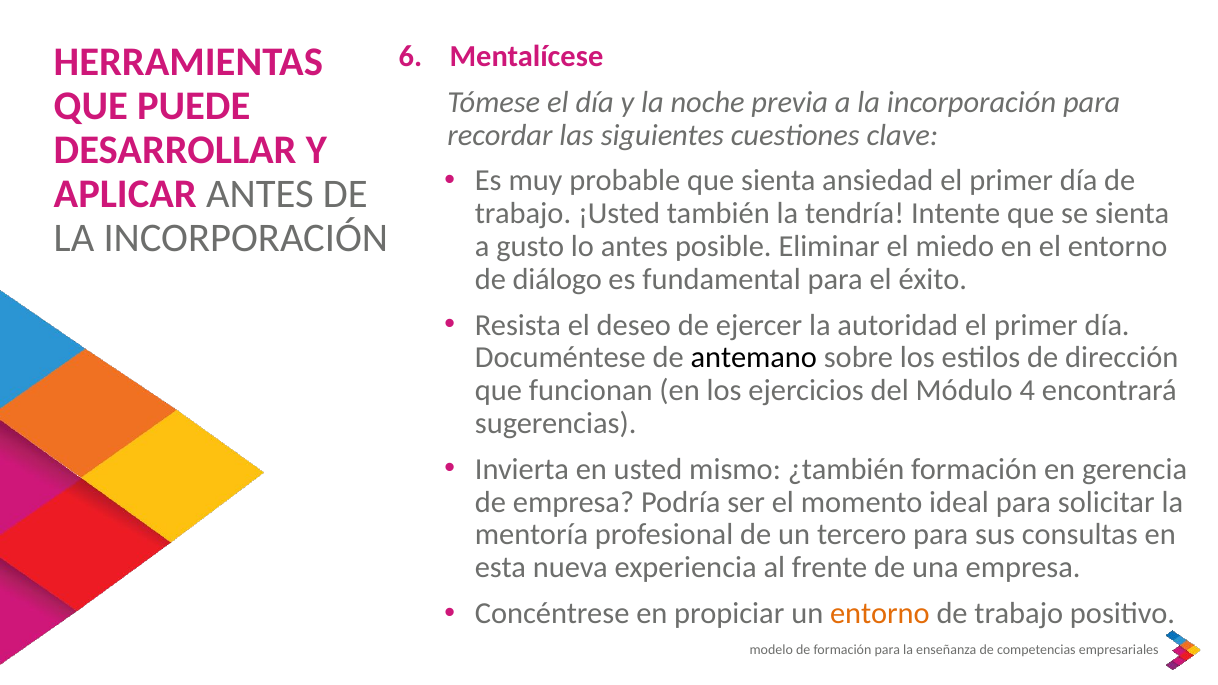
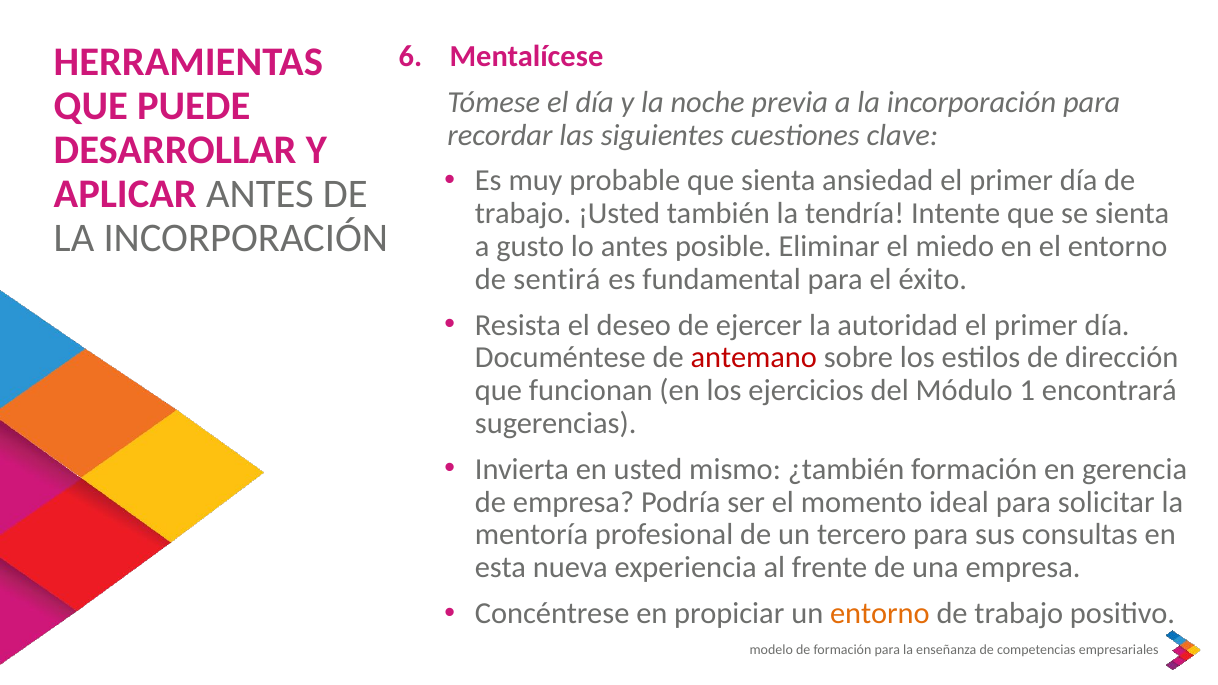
diálogo: diálogo -> sentirá
antemano colour: black -> red
4: 4 -> 1
